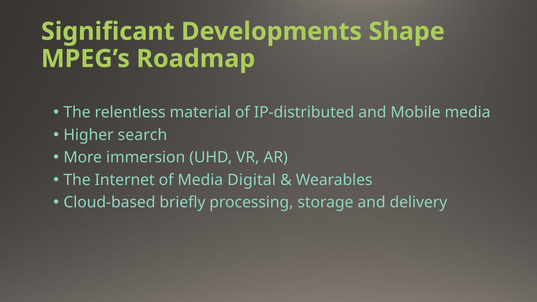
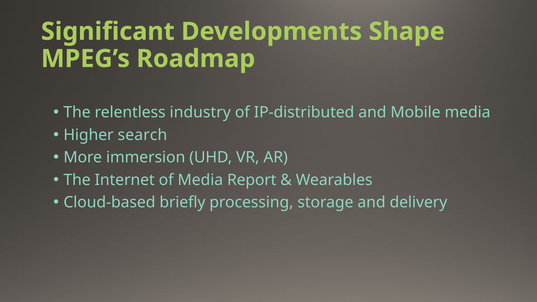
material: material -> industry
Digital: Digital -> Report
